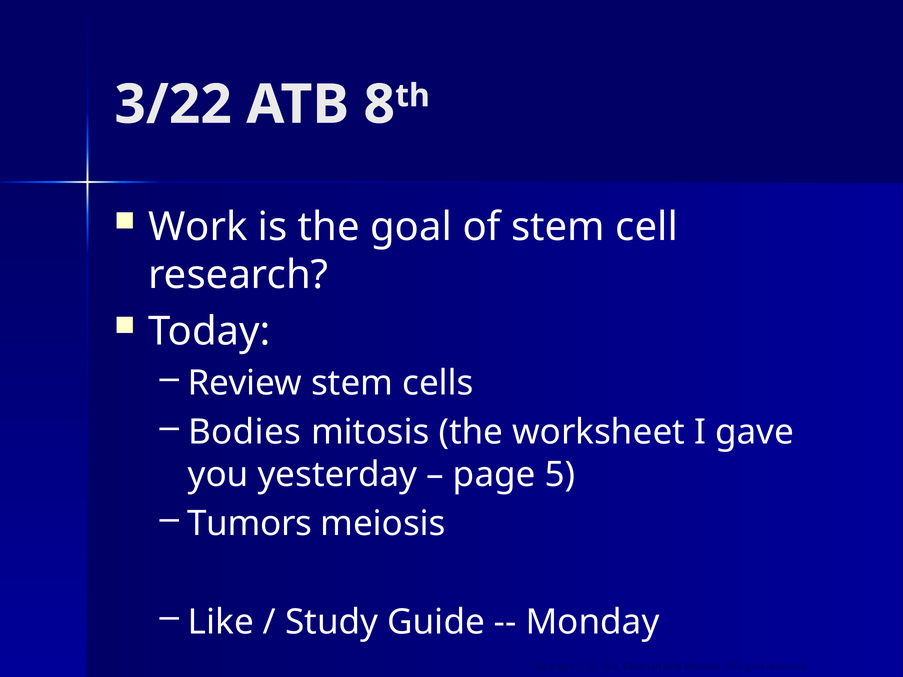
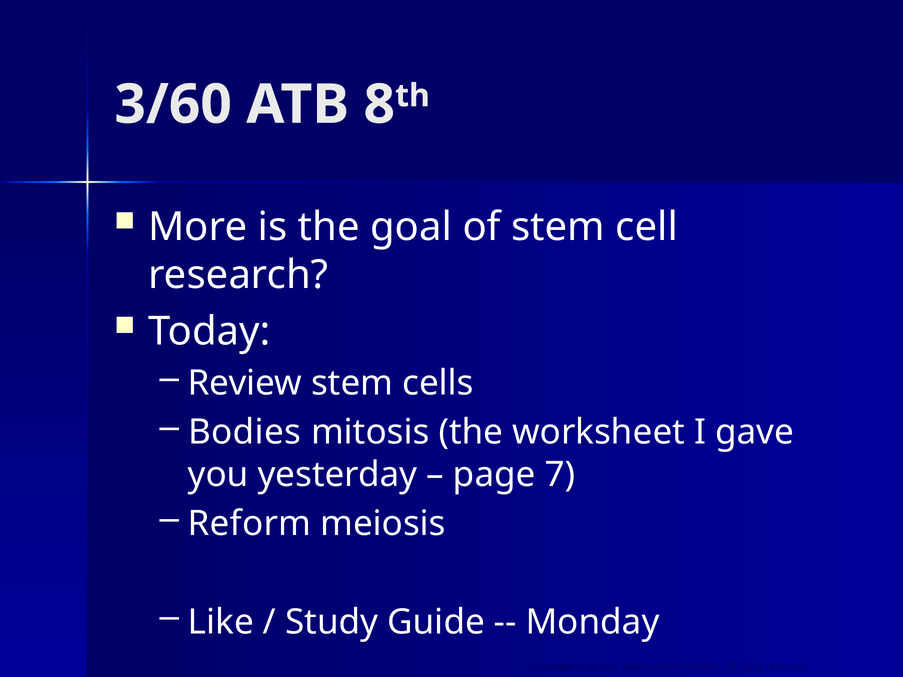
3/22: 3/22 -> 3/60
Work: Work -> More
5: 5 -> 7
Tumors: Tumors -> Reform
